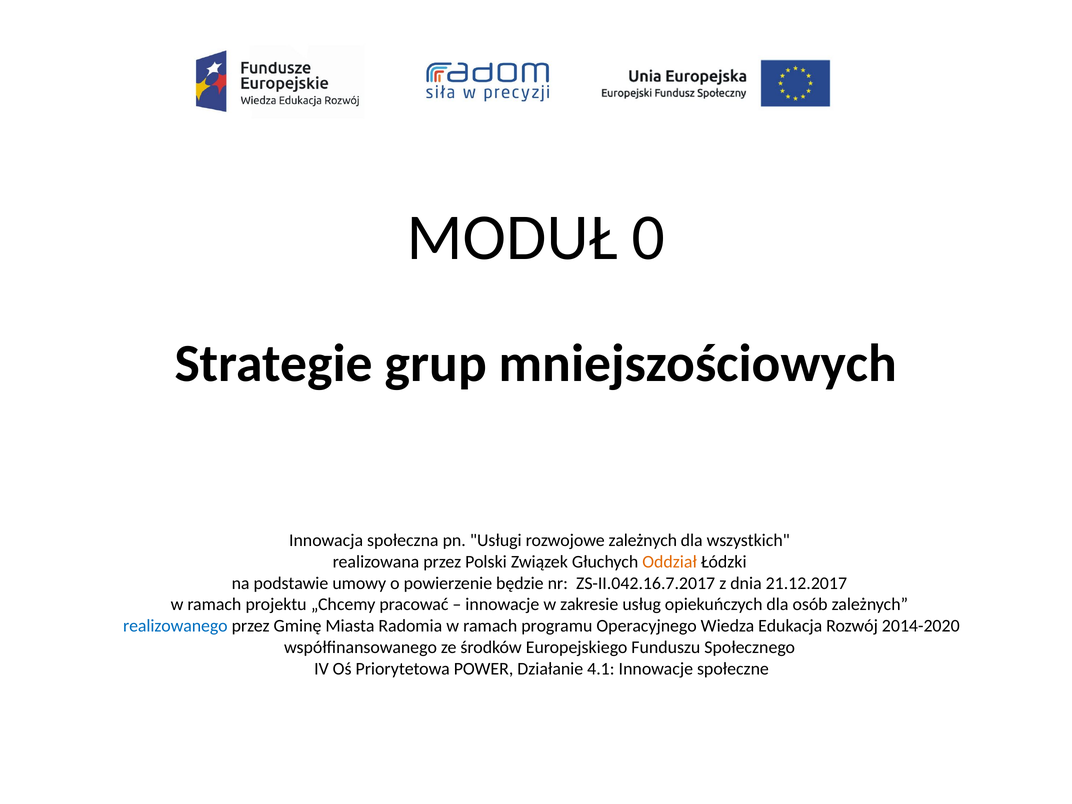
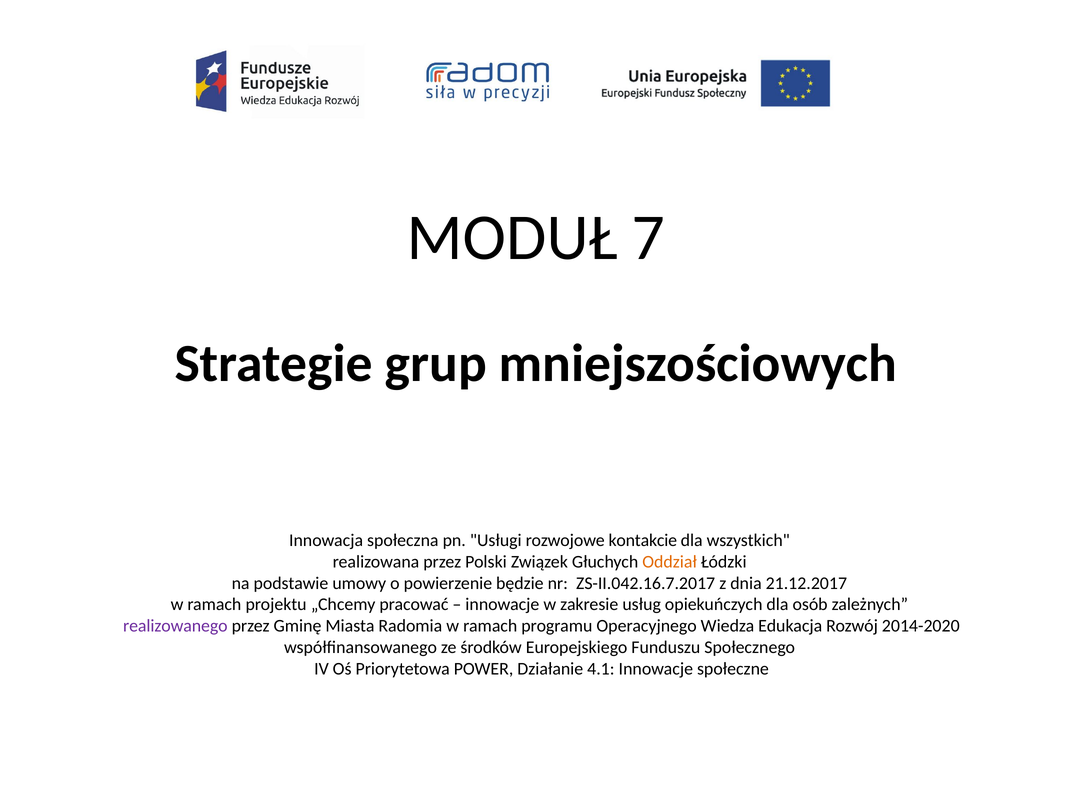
0: 0 -> 7
rozwojowe zależnych: zależnych -> kontakcie
realizowanego colour: blue -> purple
